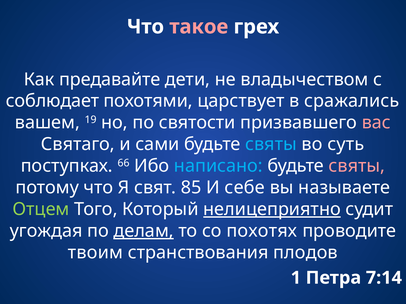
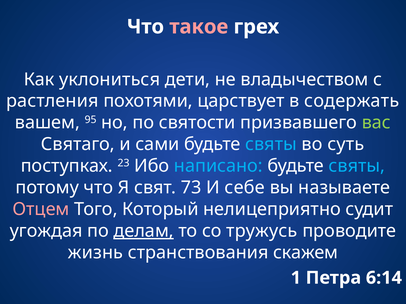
предавайте: предавайте -> уклониться
соблюдает: соблюдает -> растления
сражались: сражались -> содержать
19: 19 -> 95
вас colour: pink -> light green
66: 66 -> 23
святы at (357, 166) colour: pink -> light blue
85: 85 -> 73
Отцем colour: light green -> pink
нелицеприятно underline: present -> none
похотях: похотях -> тружусь
твоим: твоим -> жизнь
плодов: плодов -> скажем
7:14: 7:14 -> 6:14
